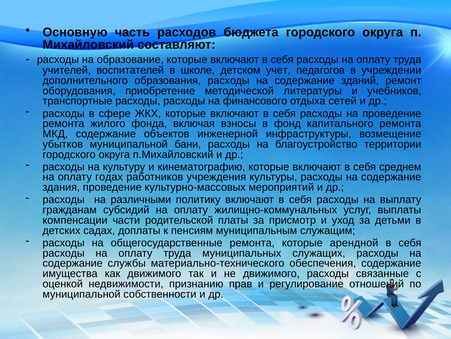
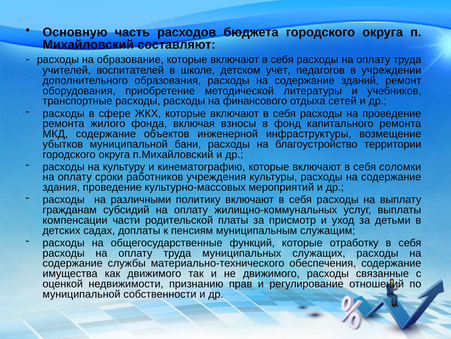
среднем: среднем -> соломки
годах: годах -> сроки
общегосударственные ремонта: ремонта -> функций
арендной: арендной -> отработку
